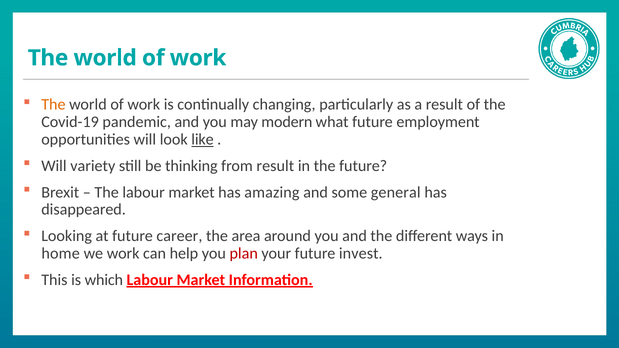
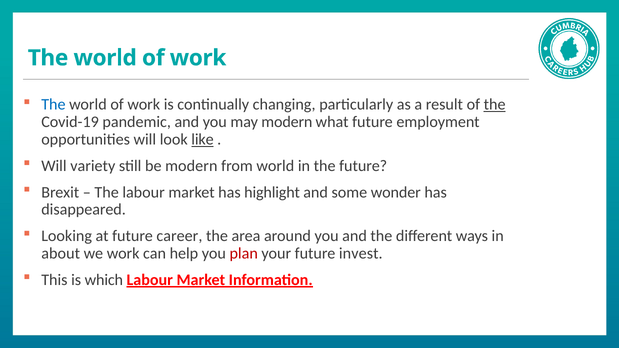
The at (53, 105) colour: orange -> blue
the at (495, 105) underline: none -> present
be thinking: thinking -> modern
from result: result -> world
amazing: amazing -> highlight
general: general -> wonder
home: home -> about
